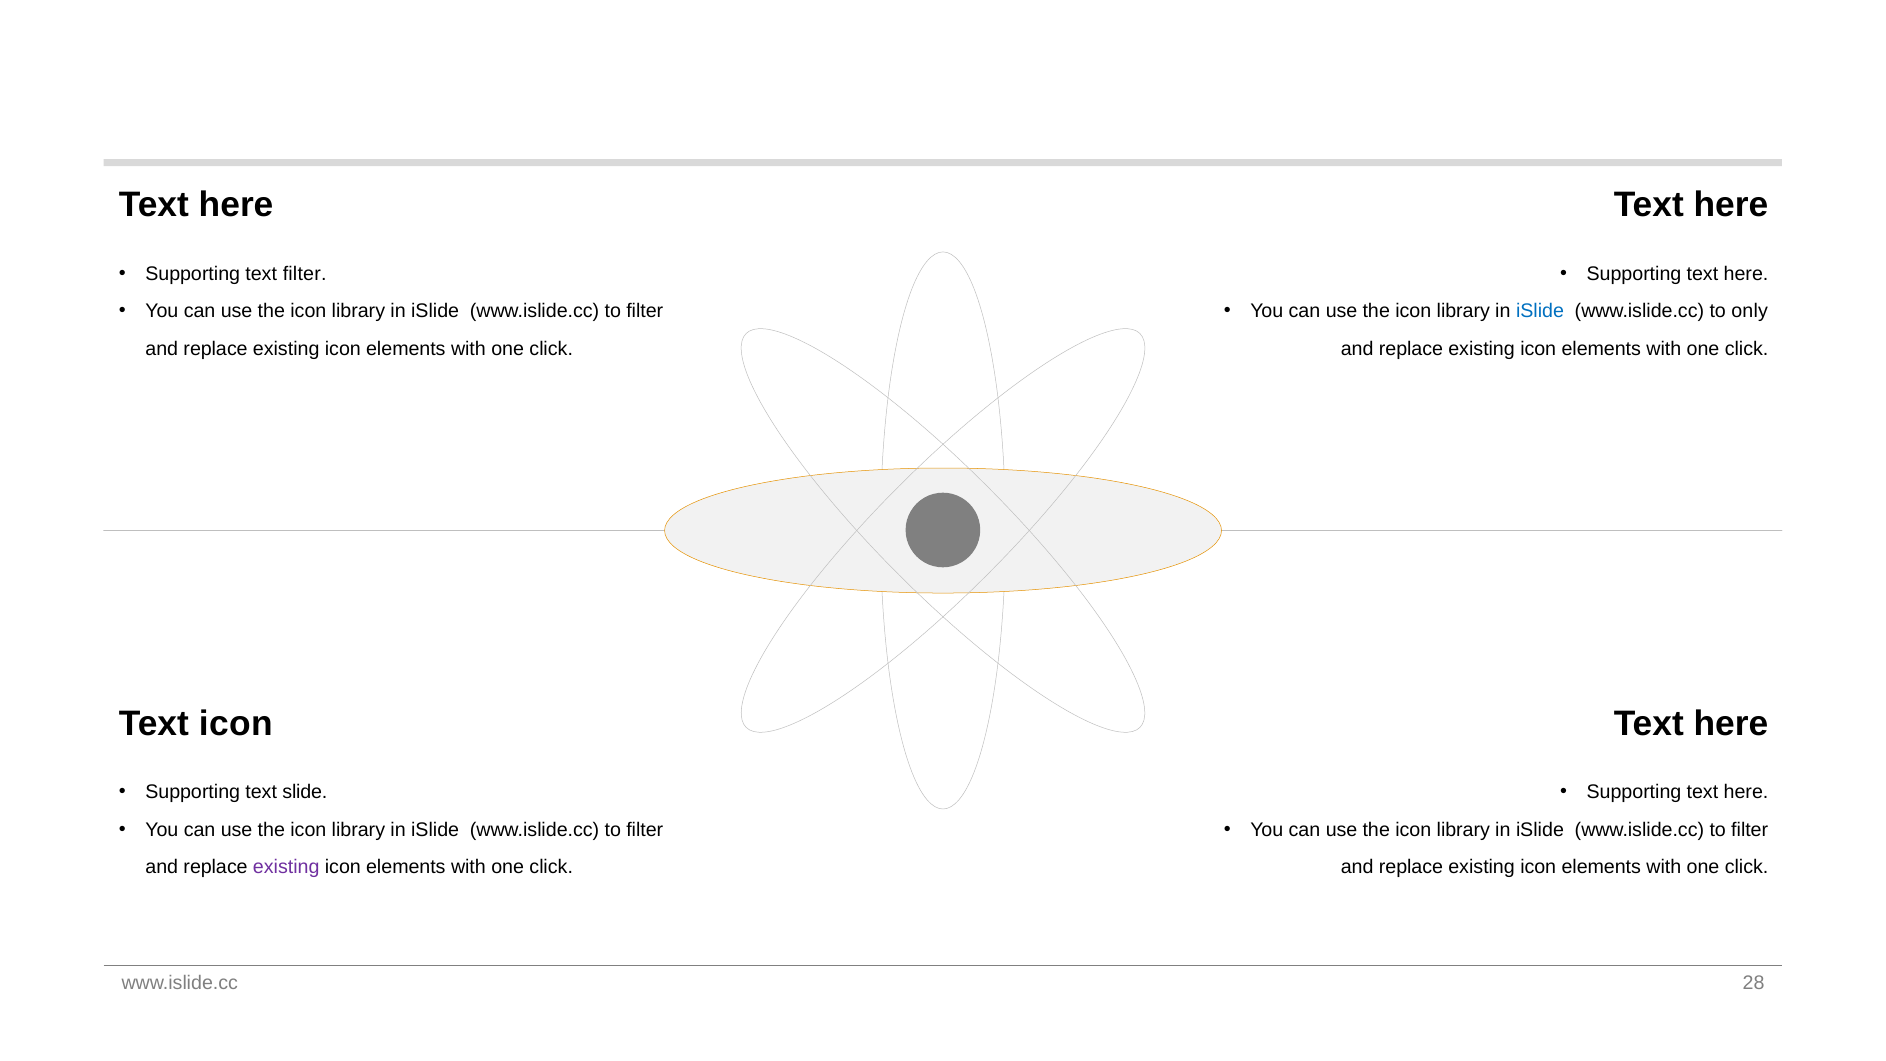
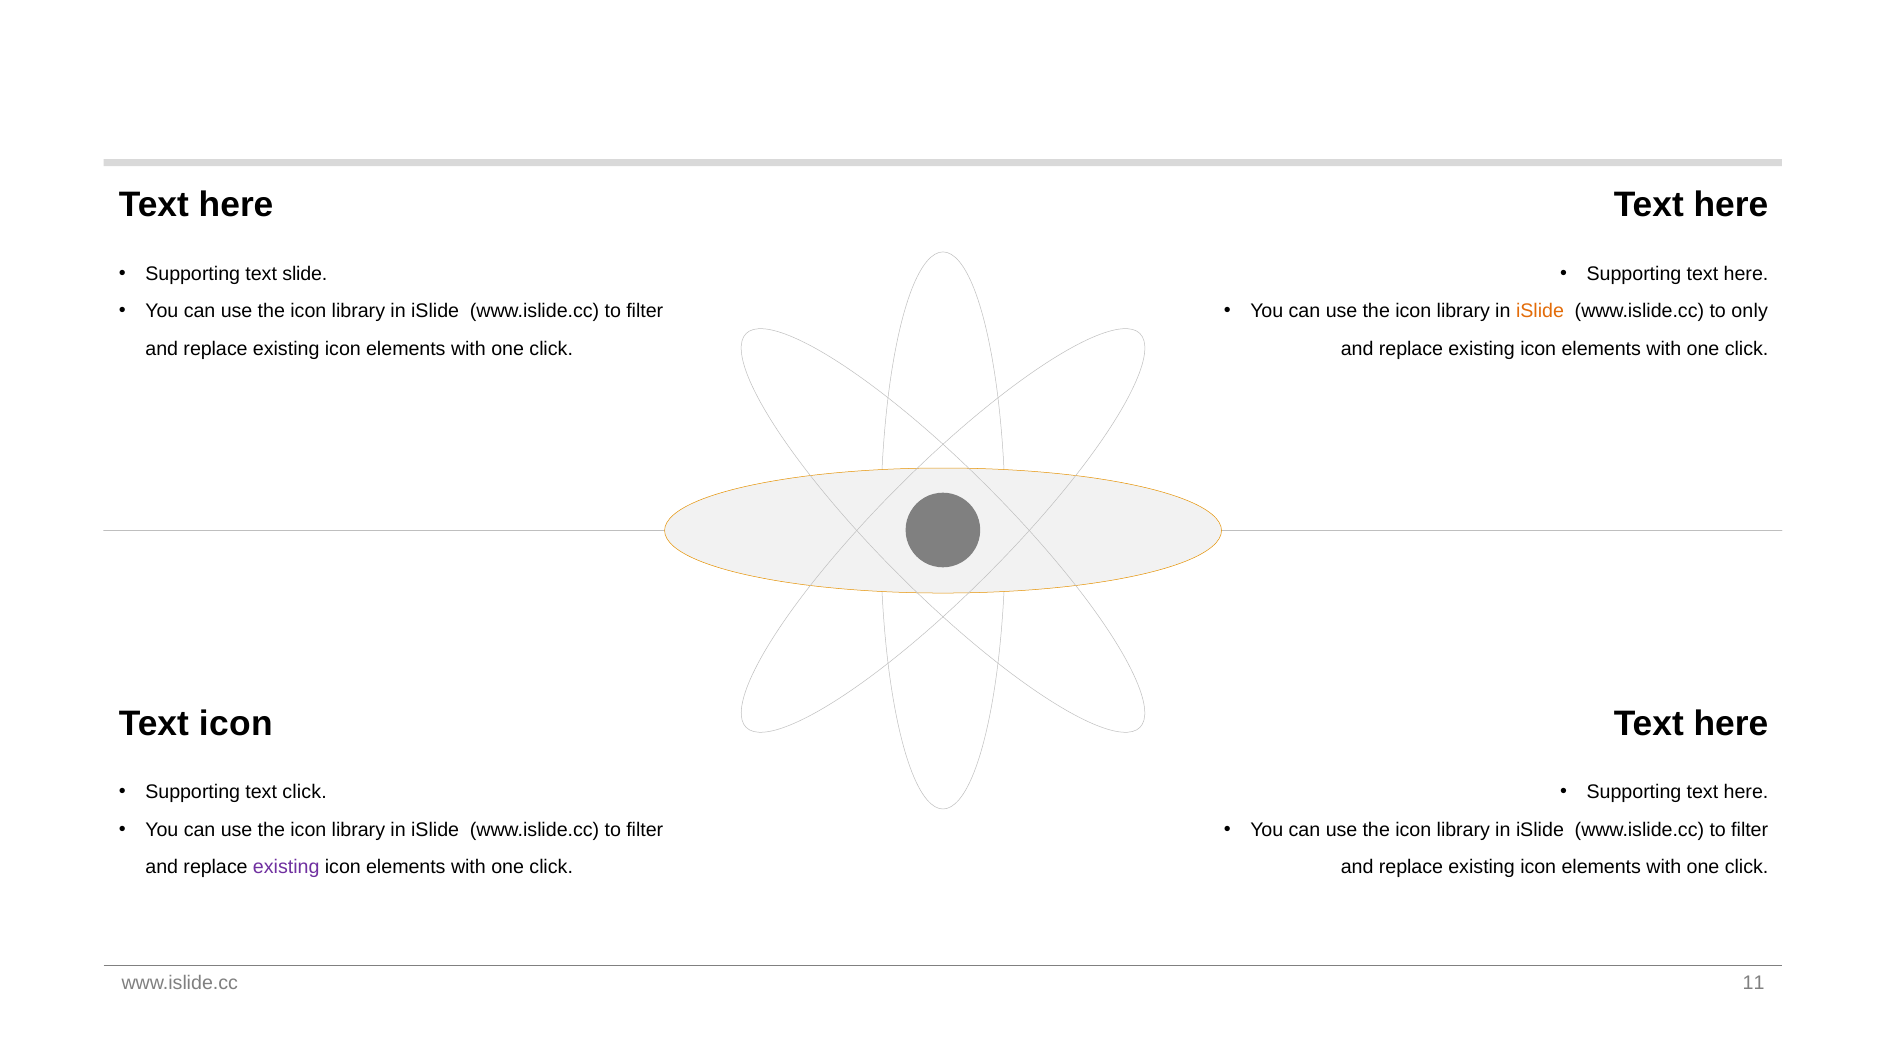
text filter: filter -> slide
iSlide at (1540, 311) colour: blue -> orange
text slide: slide -> click
28: 28 -> 11
